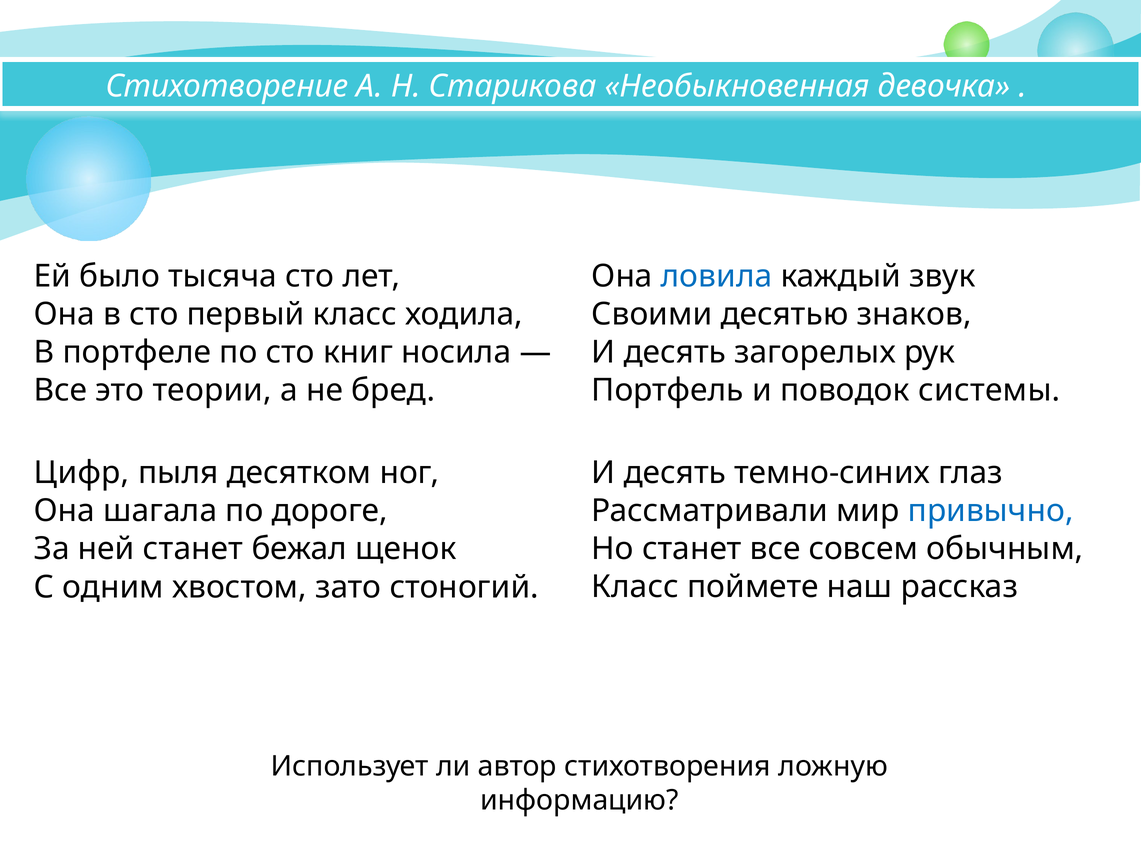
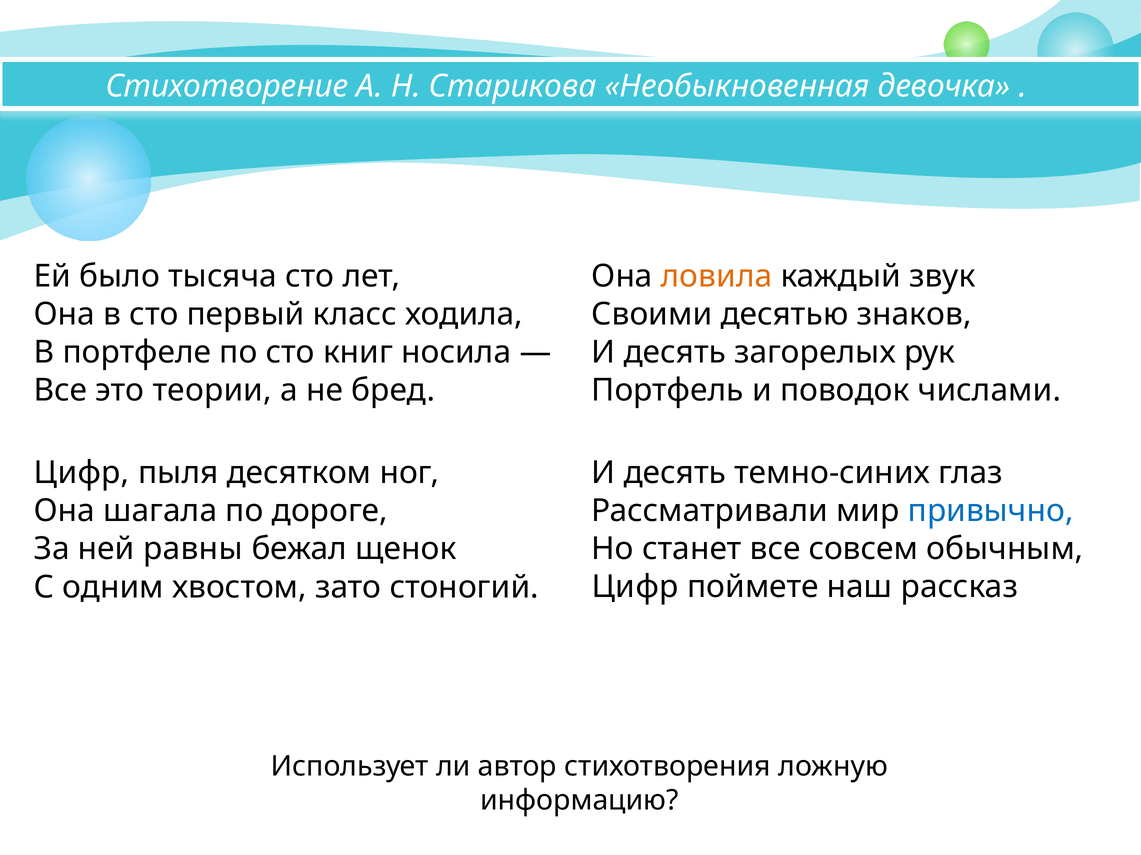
ловила colour: blue -> orange
системы: системы -> числами
ней станет: станет -> равны
Класс at (635, 587): Класс -> Цифр
